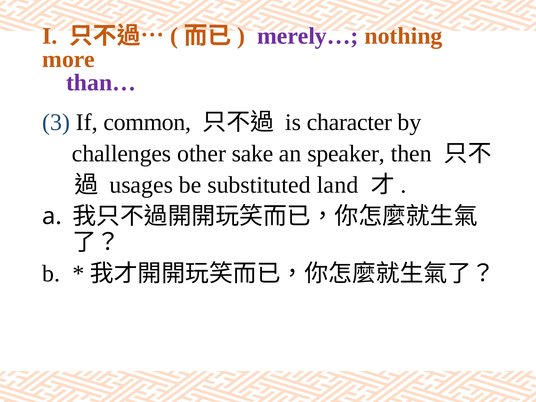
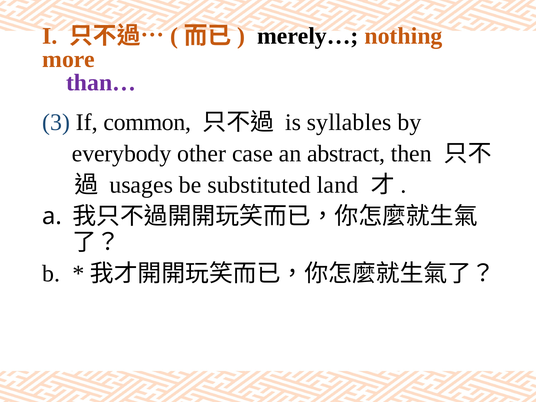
merely… colour: purple -> black
character: character -> syllables
challenges: challenges -> everybody
sake: sake -> case
speaker: speaker -> abstract
